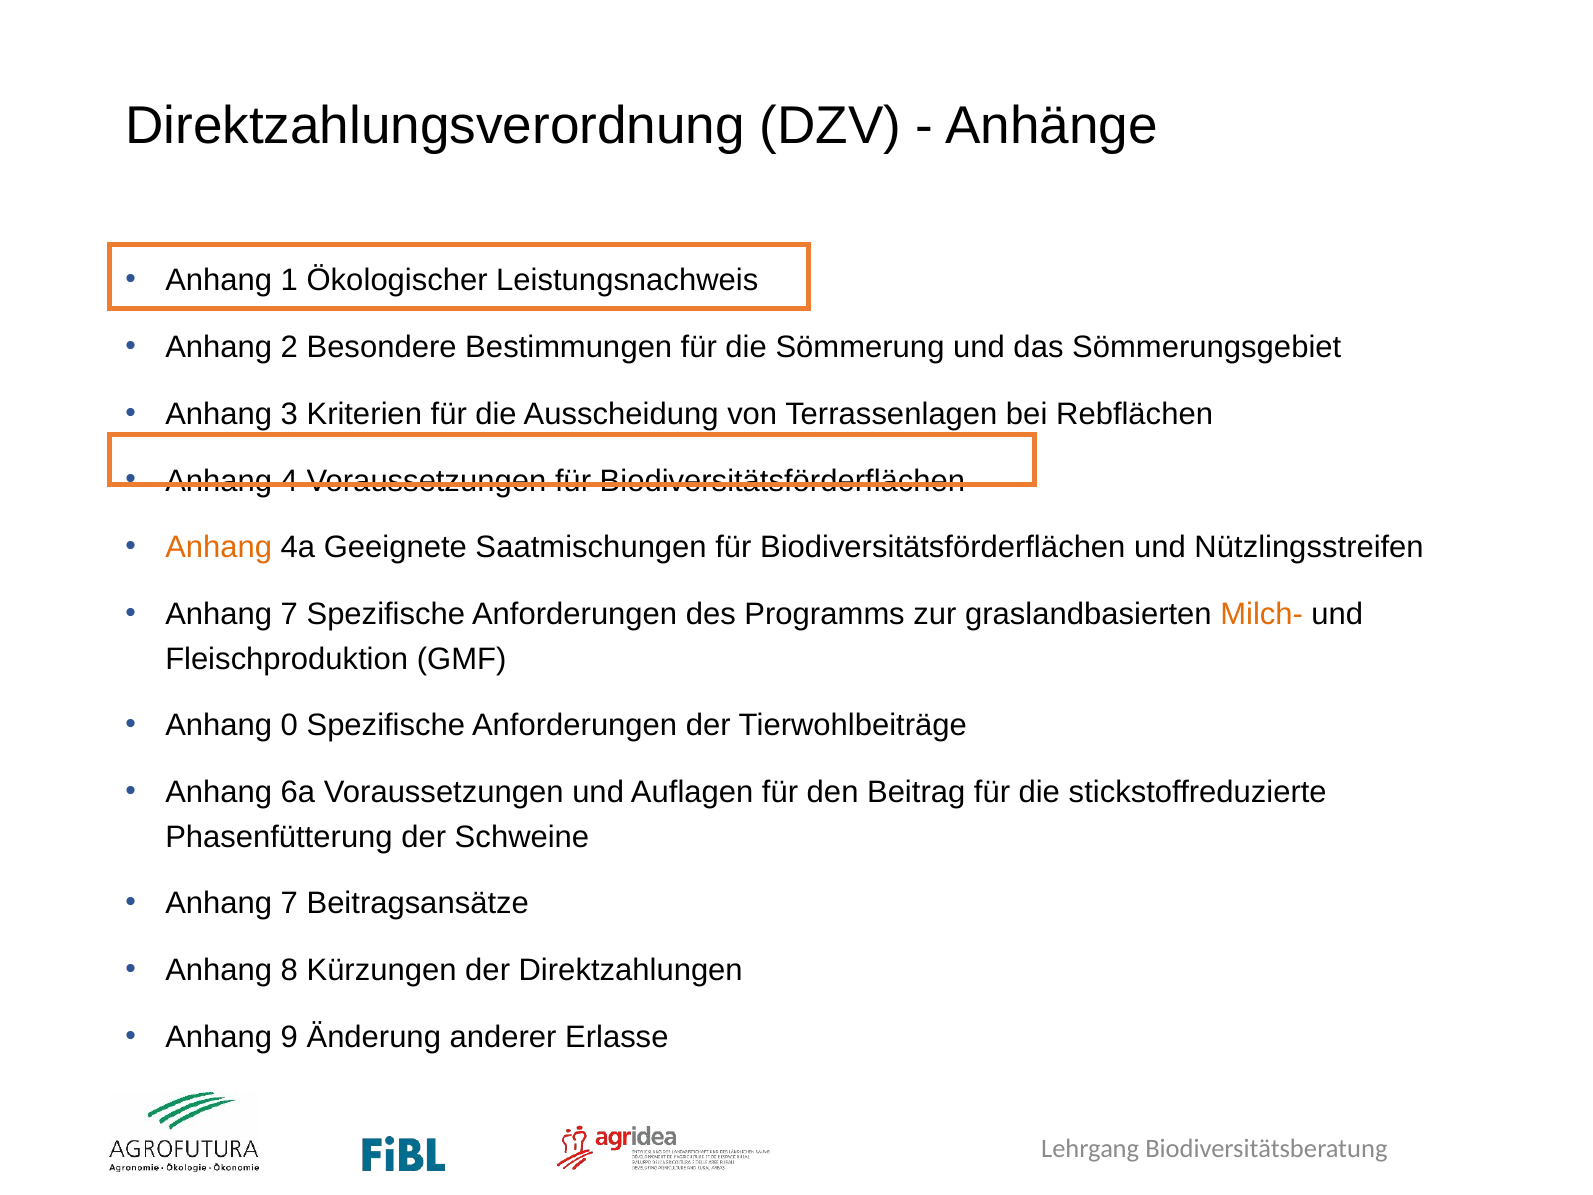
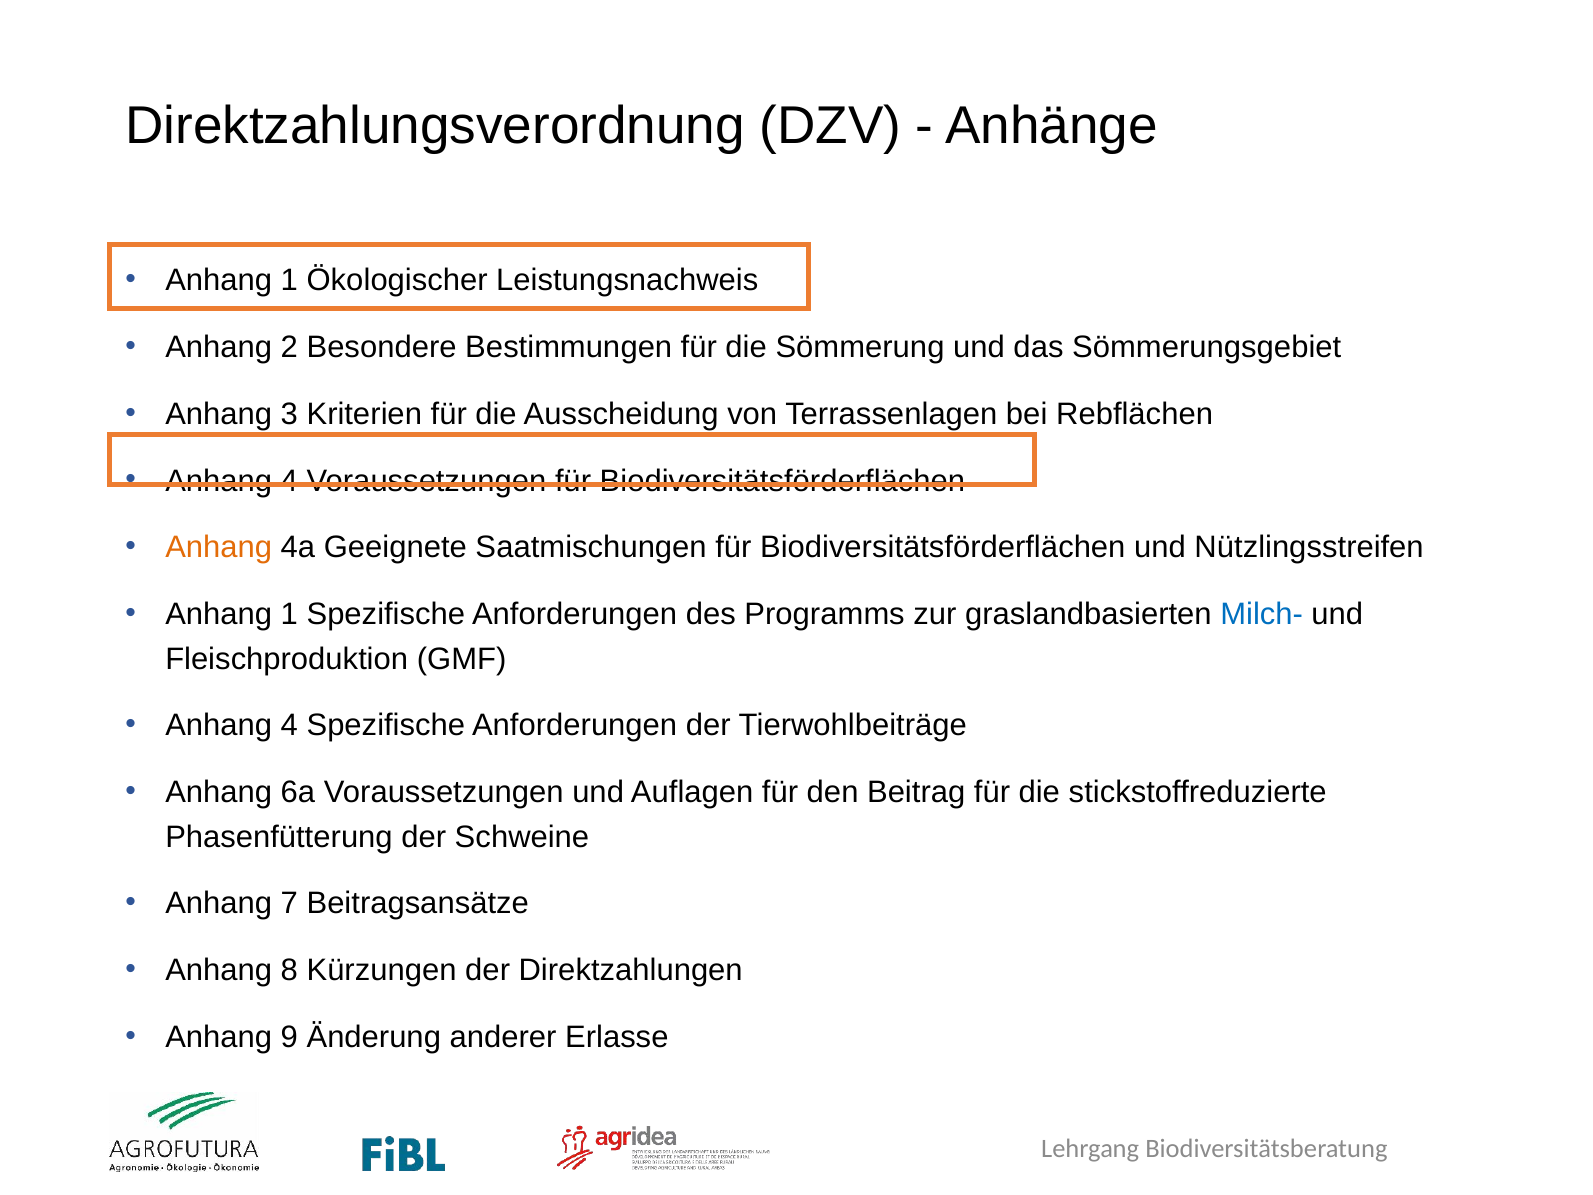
7 at (289, 614): 7 -> 1
Milch- colour: orange -> blue
0 at (289, 726): 0 -> 4
